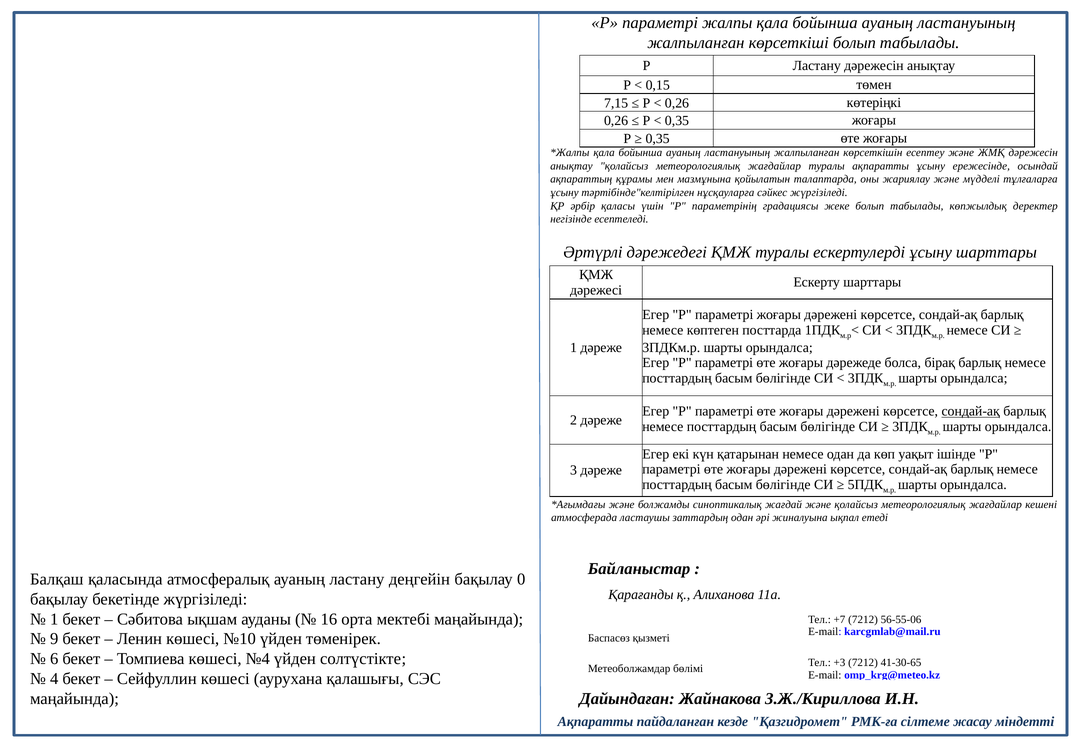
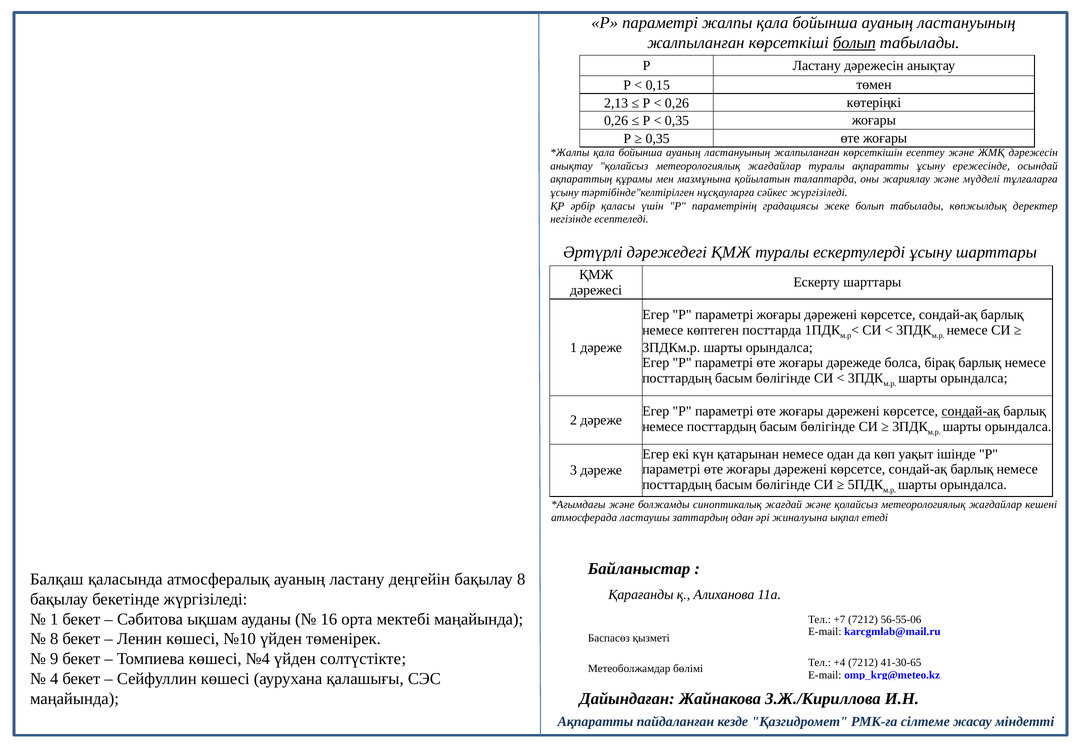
болып at (854, 43) underline: none -> present
7,15: 7,15 -> 2,13
бақылау 0: 0 -> 8
9 at (54, 639): 9 -> 8
6: 6 -> 9
+3: +3 -> +4
